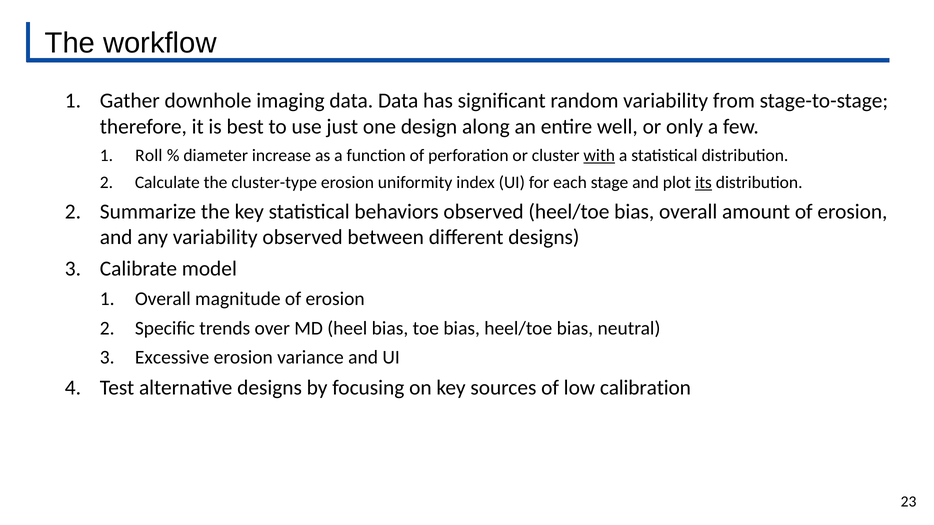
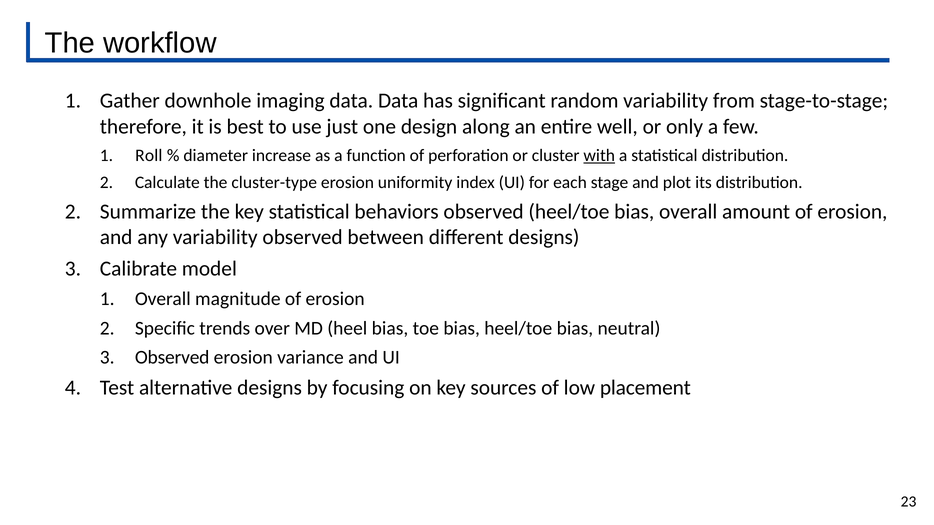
its underline: present -> none
Excessive at (172, 358): Excessive -> Observed
calibration: calibration -> placement
